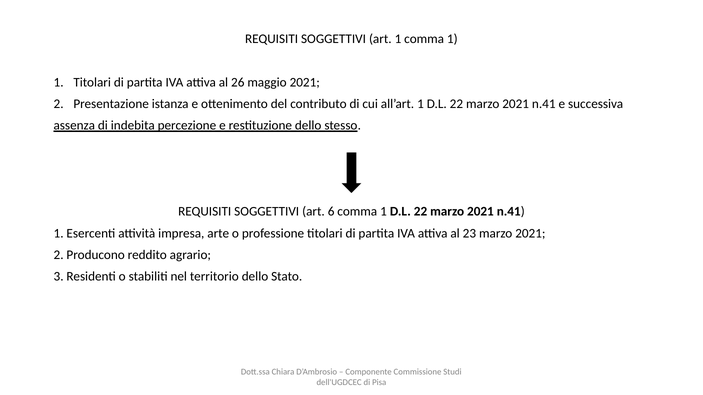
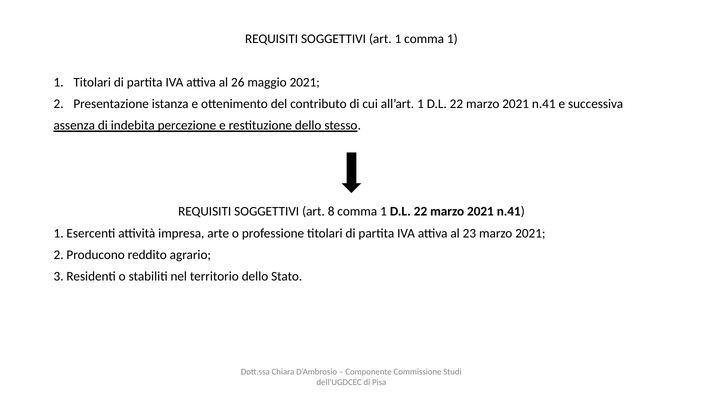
6: 6 -> 8
